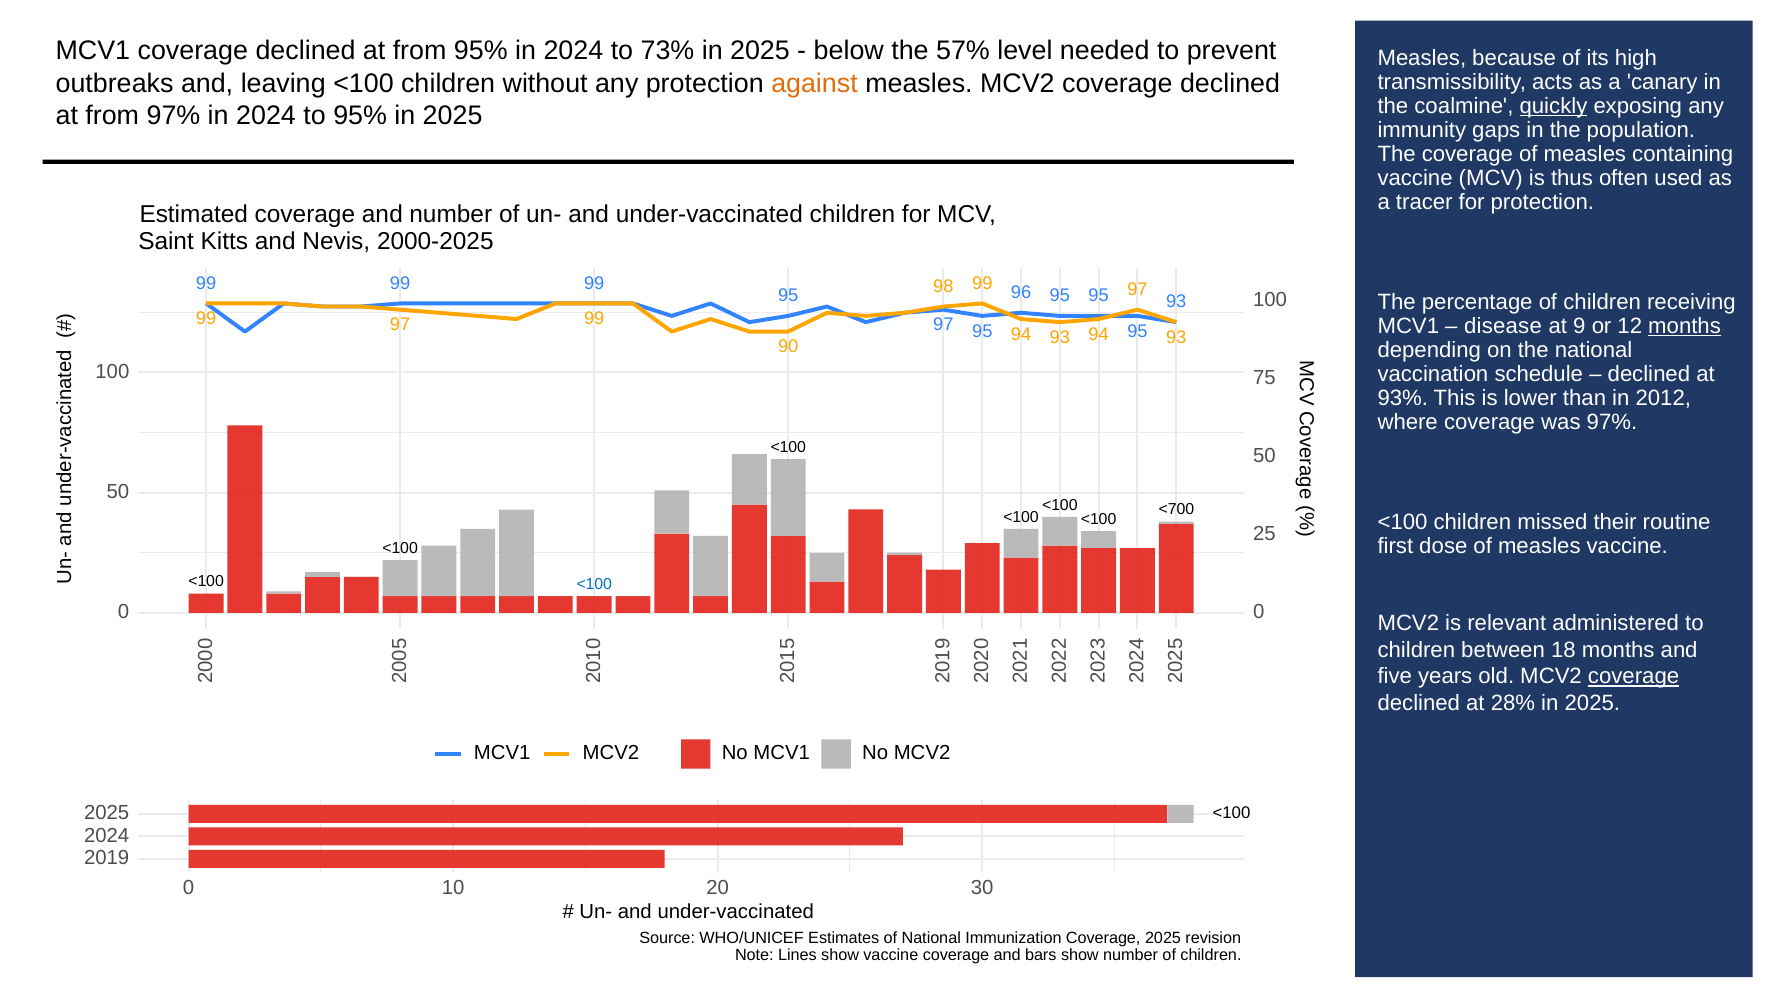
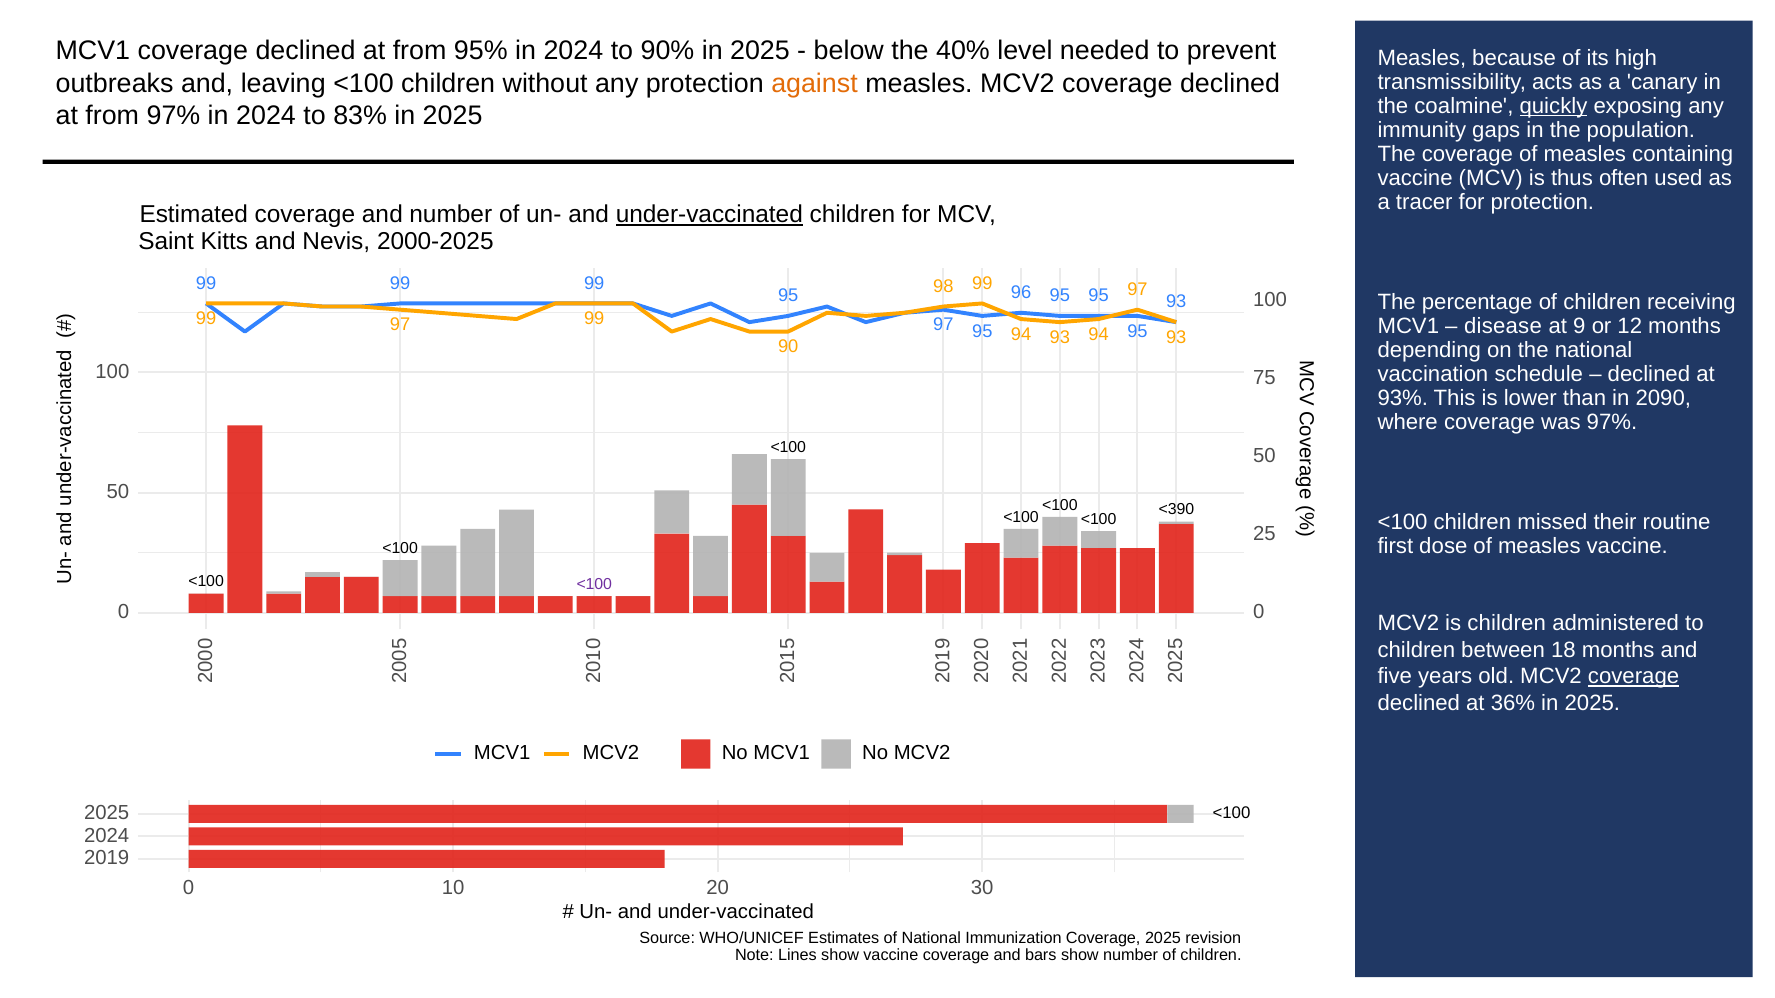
73%: 73% -> 90%
57%: 57% -> 40%
to 95%: 95% -> 83%
under-vaccinated at (709, 215) underline: none -> present
months at (1685, 326) underline: present -> none
2012: 2012 -> 2090
<700: <700 -> <390
<100 at (594, 584) colour: blue -> purple
is relevant: relevant -> children
28%: 28% -> 36%
